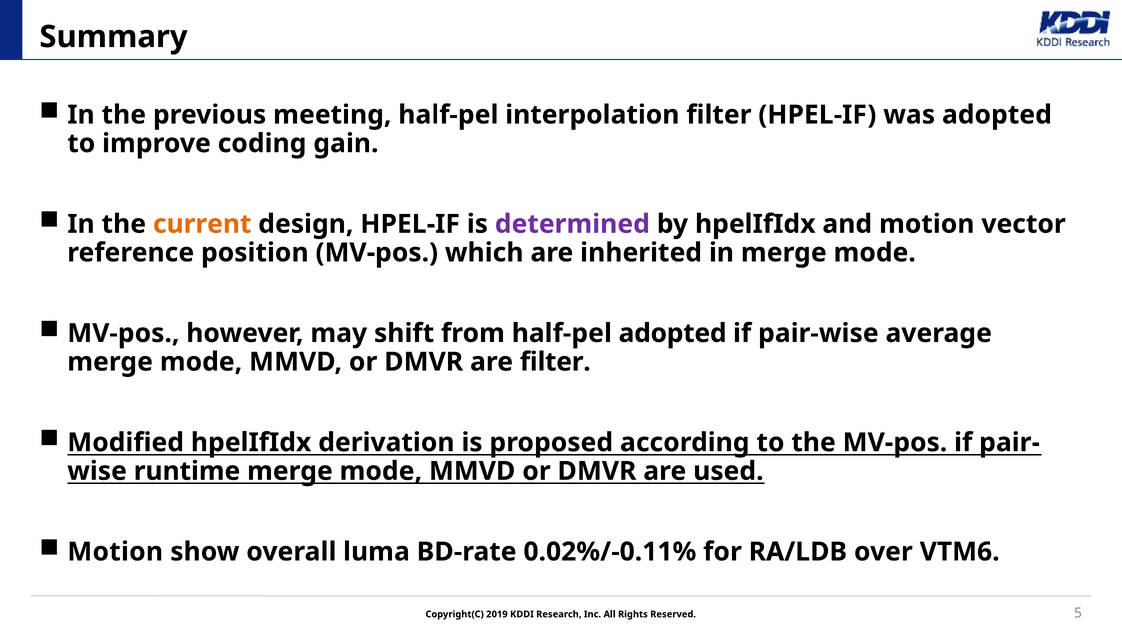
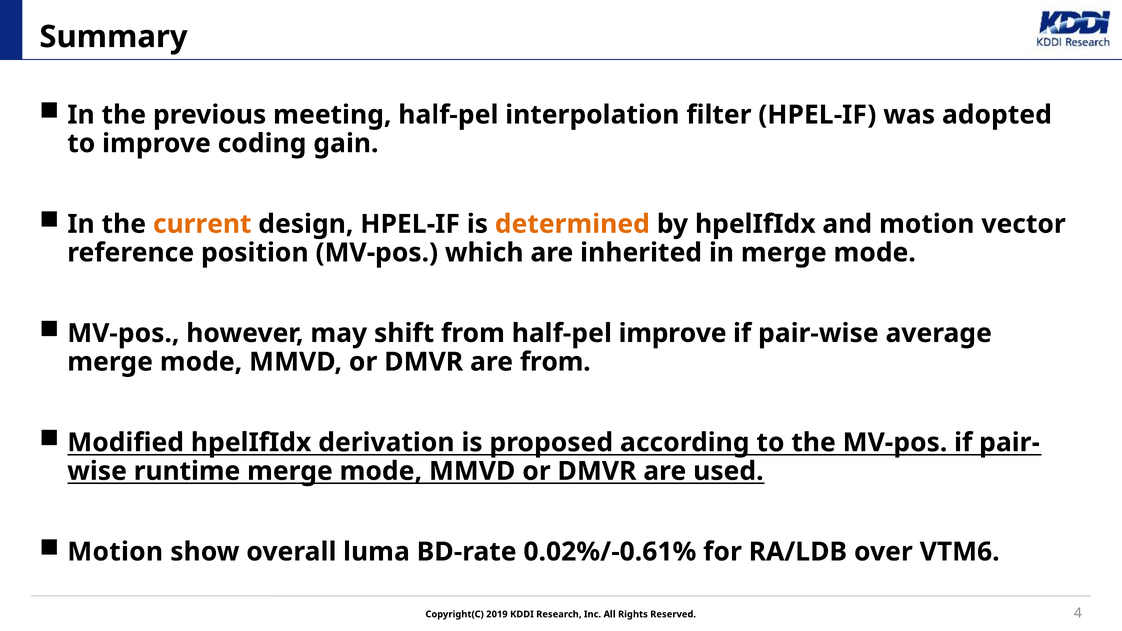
determined colour: purple -> orange
half-pel adopted: adopted -> improve
are filter: filter -> from
0.02%/-0.11%: 0.02%/-0.11% -> 0.02%/-0.61%
5: 5 -> 4
